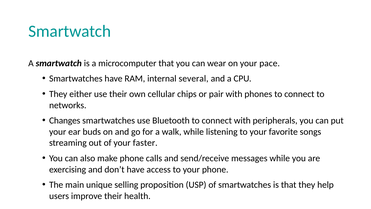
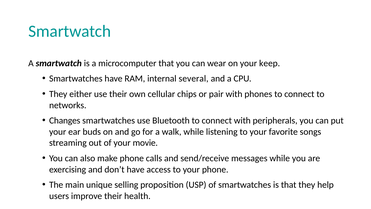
pace: pace -> keep
faster: faster -> movie
